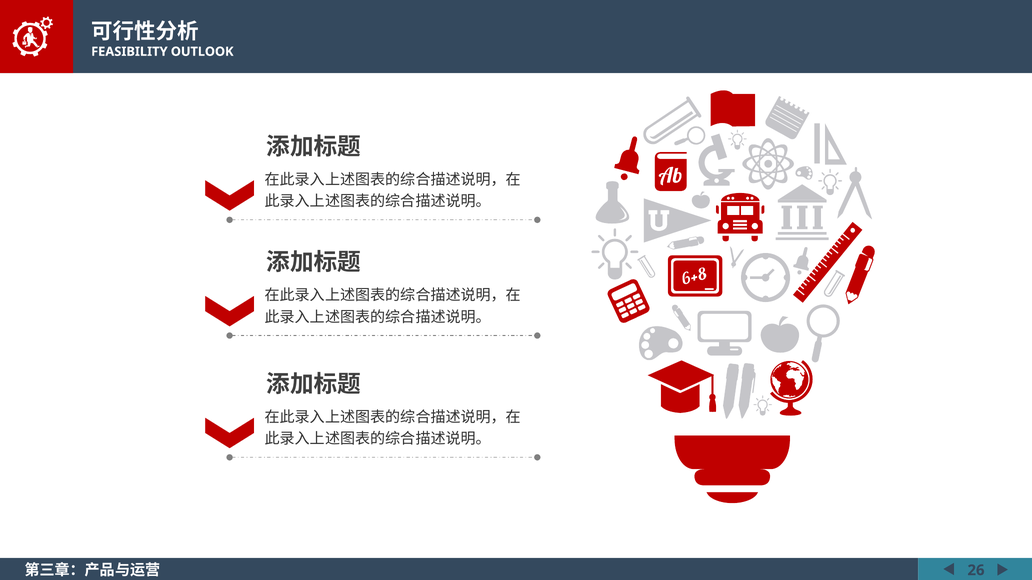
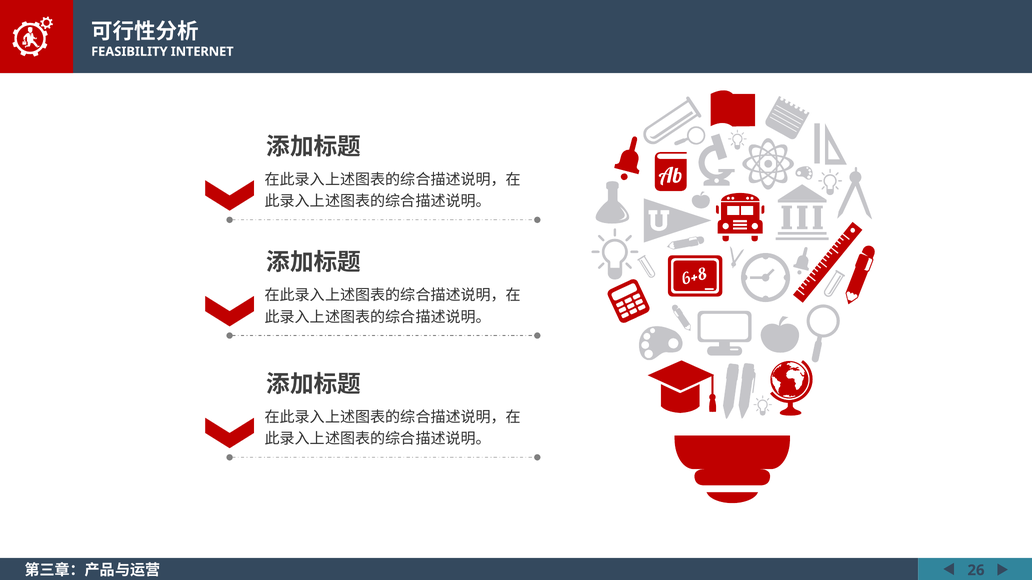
OUTLOOK: OUTLOOK -> INTERNET
